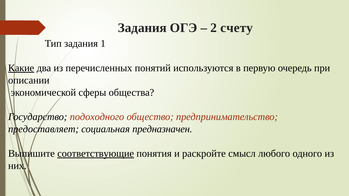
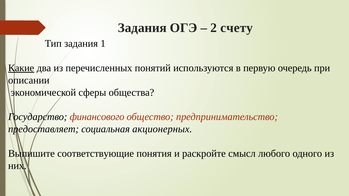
подоходного: подоходного -> финансового
предназначен: предназначен -> акционерных
соответствующие underline: present -> none
